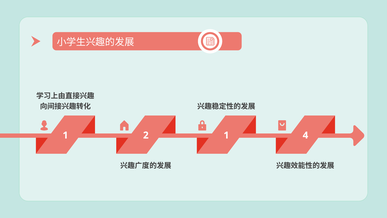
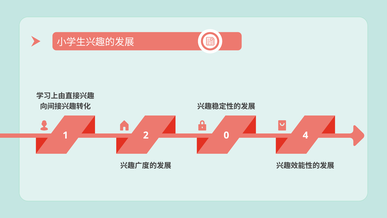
2 1: 1 -> 0
